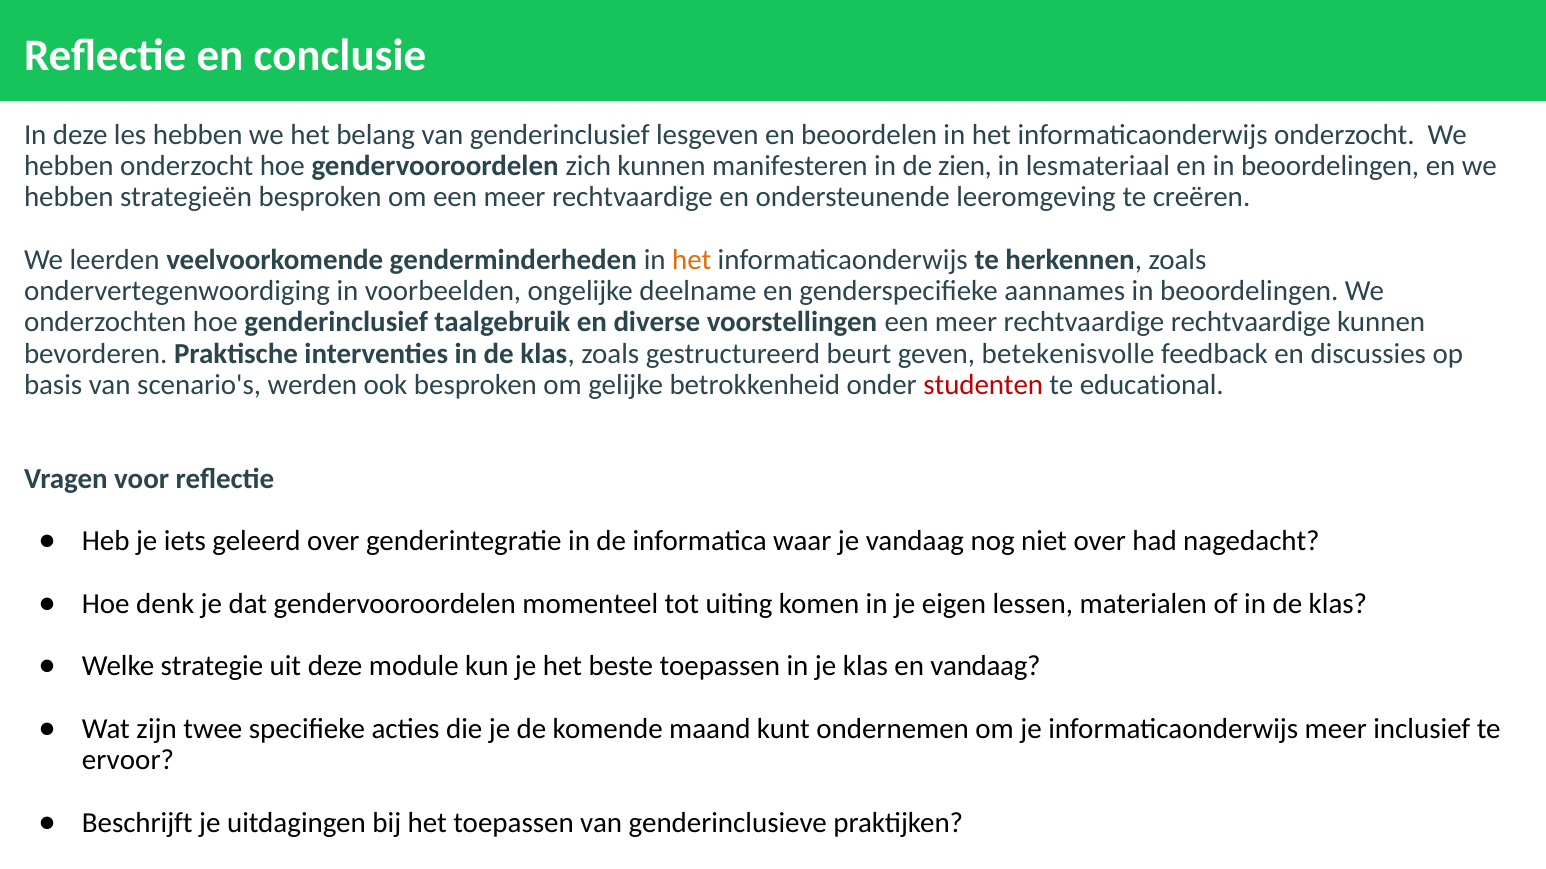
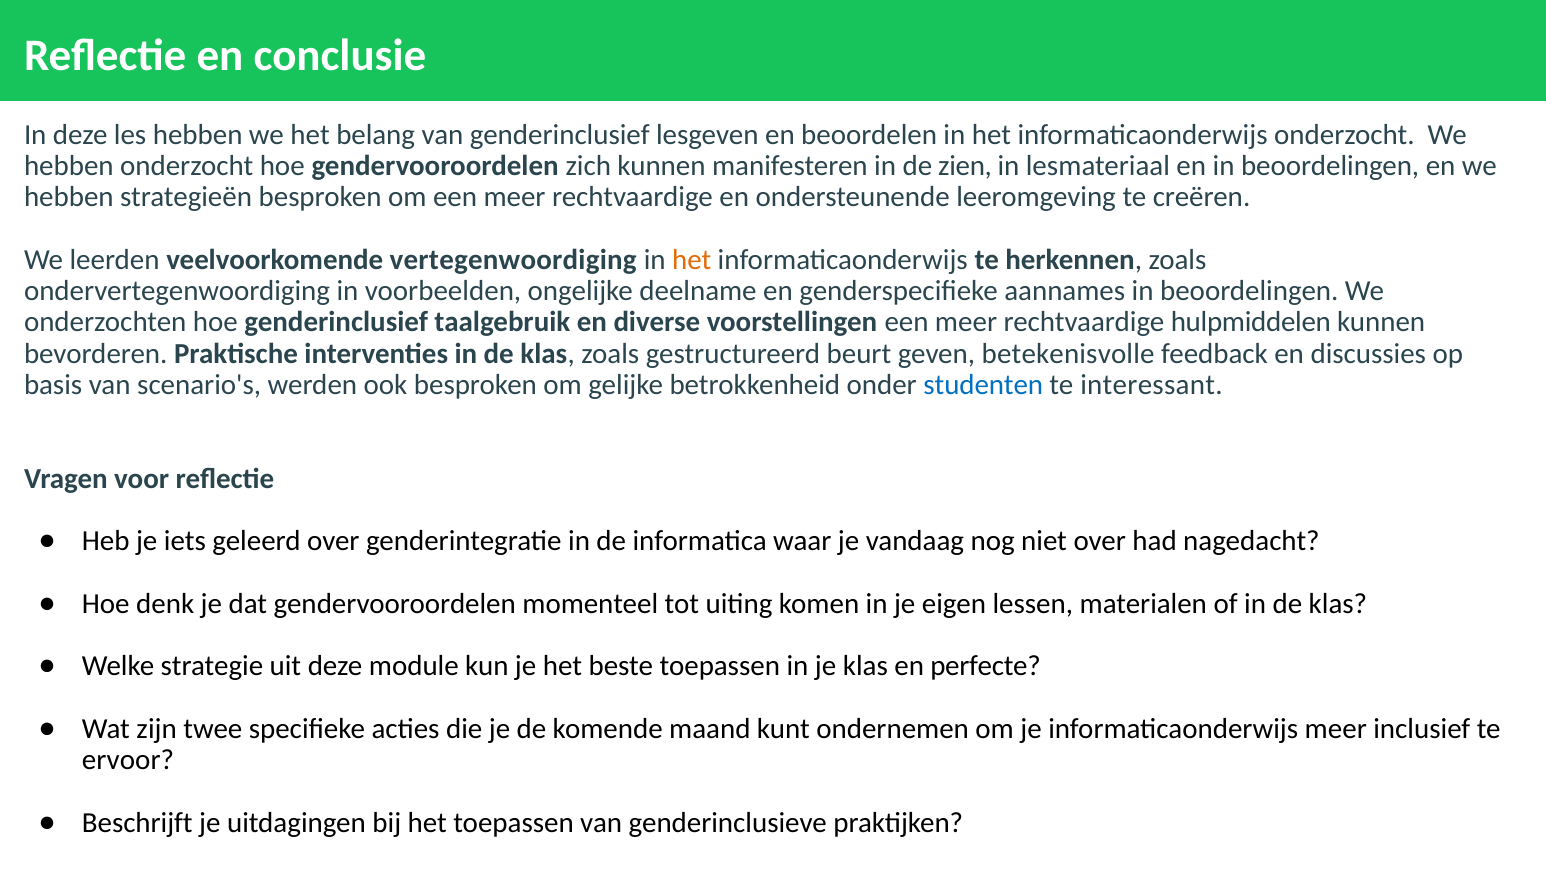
genderminderheden: genderminderheden -> vertegenwoordiging
rechtvaardige rechtvaardige: rechtvaardige -> hulpmiddelen
studenten colour: red -> blue
educational: educational -> interessant
en vandaag: vandaag -> perfecte
